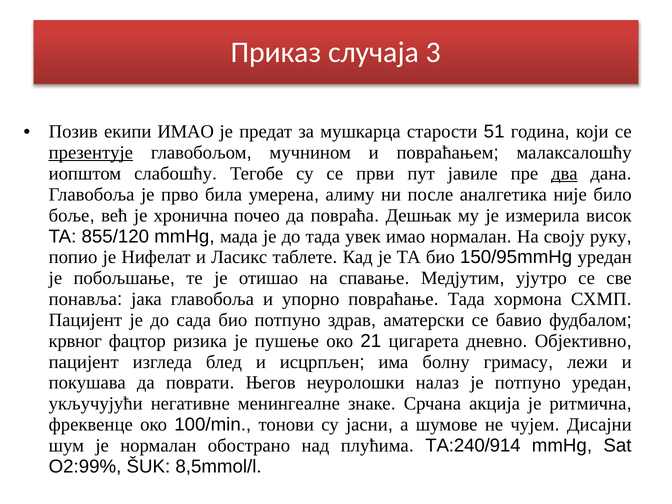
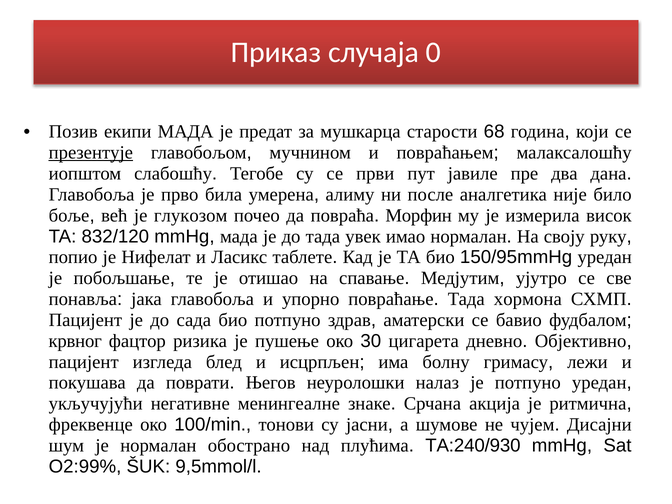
3: 3 -> 0
екипи ИМАО: ИМАО -> МАДА
51: 51 -> 68
два underline: present -> none
хронична: хронична -> глукозом
Дешњак: Дешњак -> Морфин
855/120: 855/120 -> 832/120
21: 21 -> 30
TA:240/914: TA:240/914 -> TA:240/930
8,5mmol/l: 8,5mmol/l -> 9,5mmol/l
